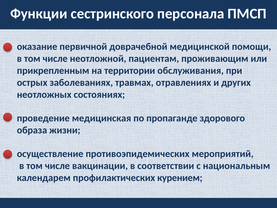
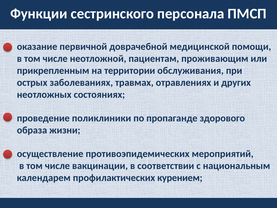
медицинская: медицинская -> поликлиники
